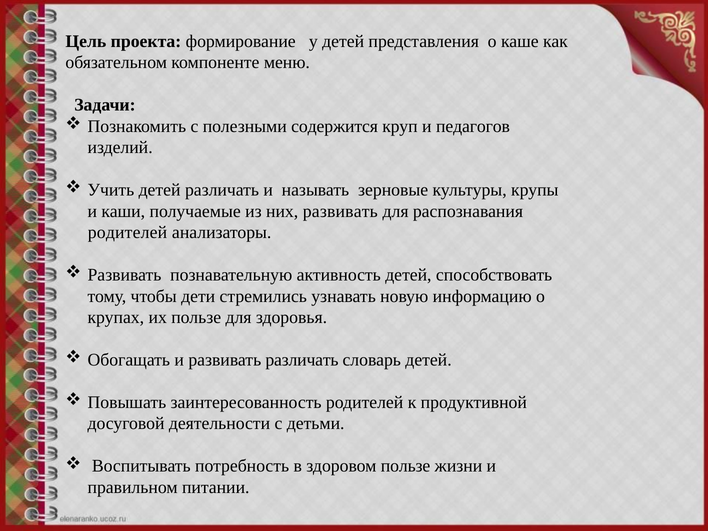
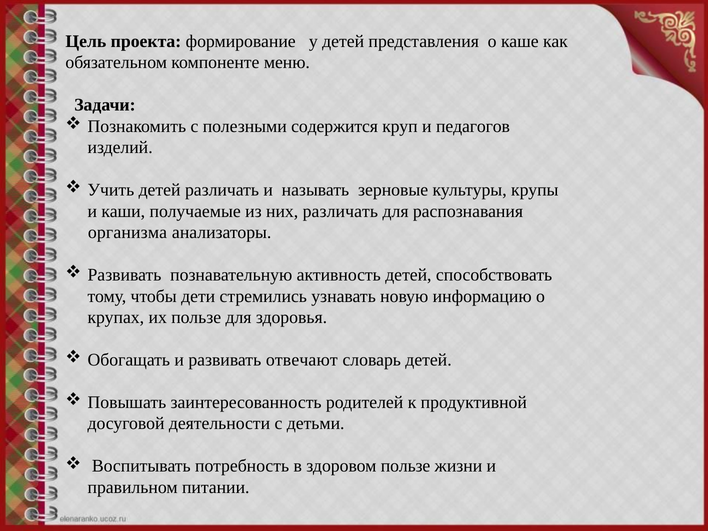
них развивать: развивать -> различать
родителей at (127, 232): родителей -> организма
развивать различать: различать -> отвечают
